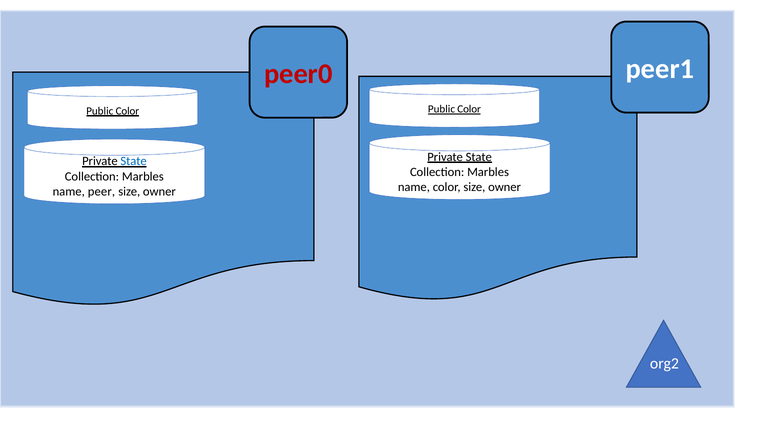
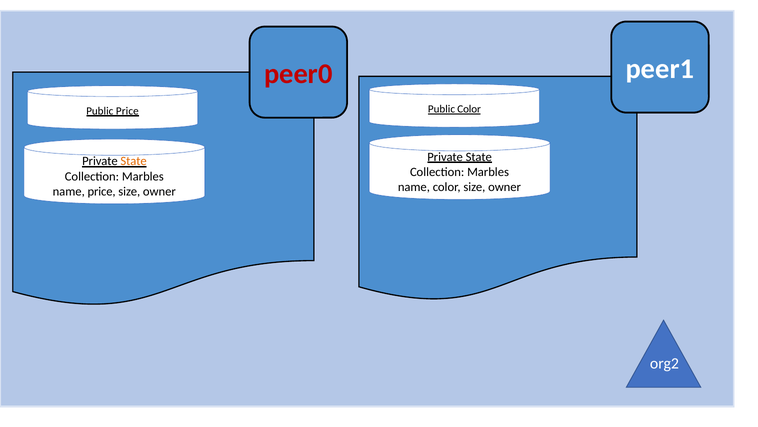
Color at (127, 111): Color -> Price
State at (134, 161) colour: blue -> orange
name peer: peer -> price
